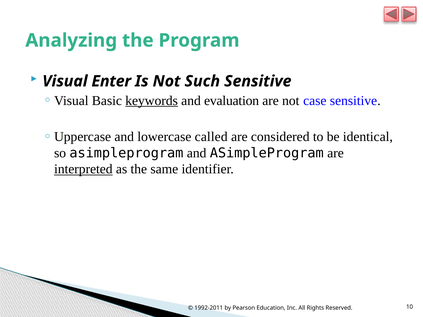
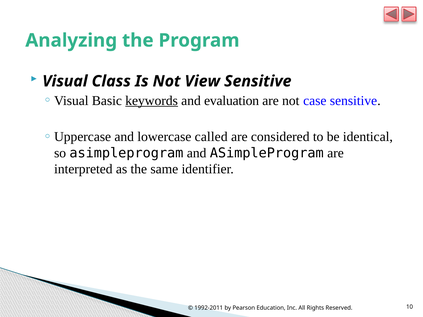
Enter: Enter -> Class
Such: Such -> View
interpreted underline: present -> none
